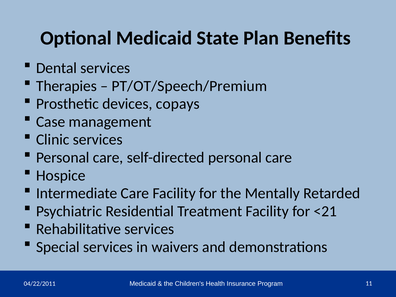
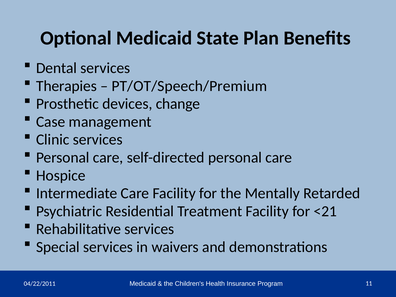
copays: copays -> change
